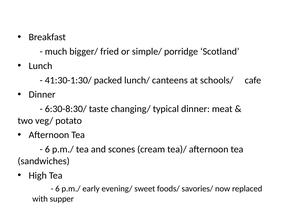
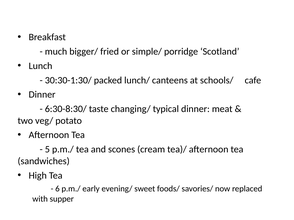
41:30-1:30/: 41:30-1:30/ -> 30:30-1:30/
6 at (47, 150): 6 -> 5
